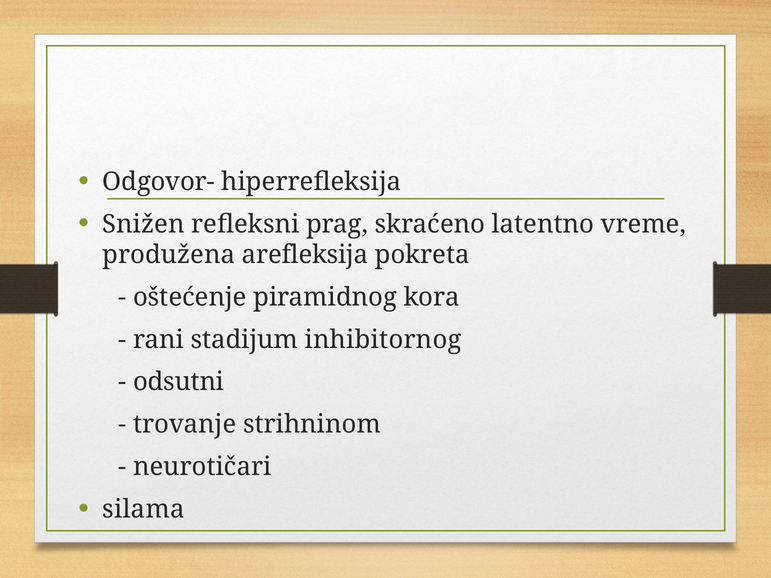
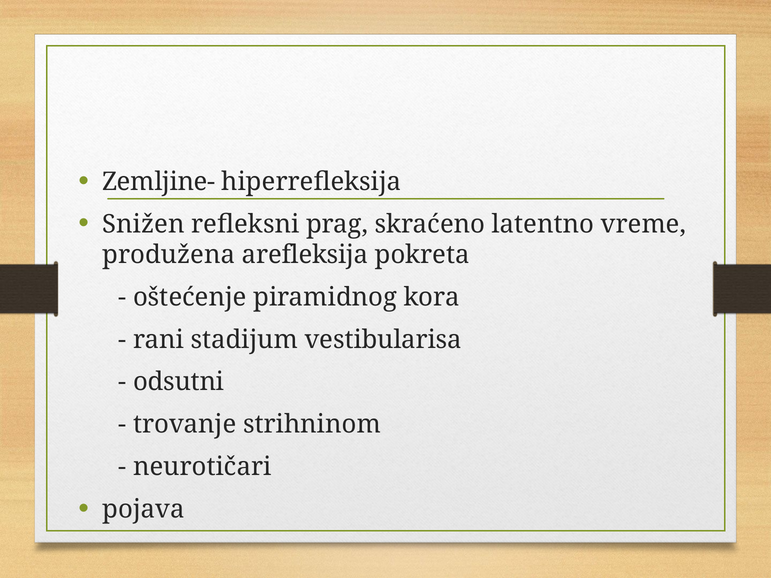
Odgovor-: Odgovor- -> Zemljine-
inhibitornog: inhibitornog -> vestibularisa
silama: silama -> pojava
